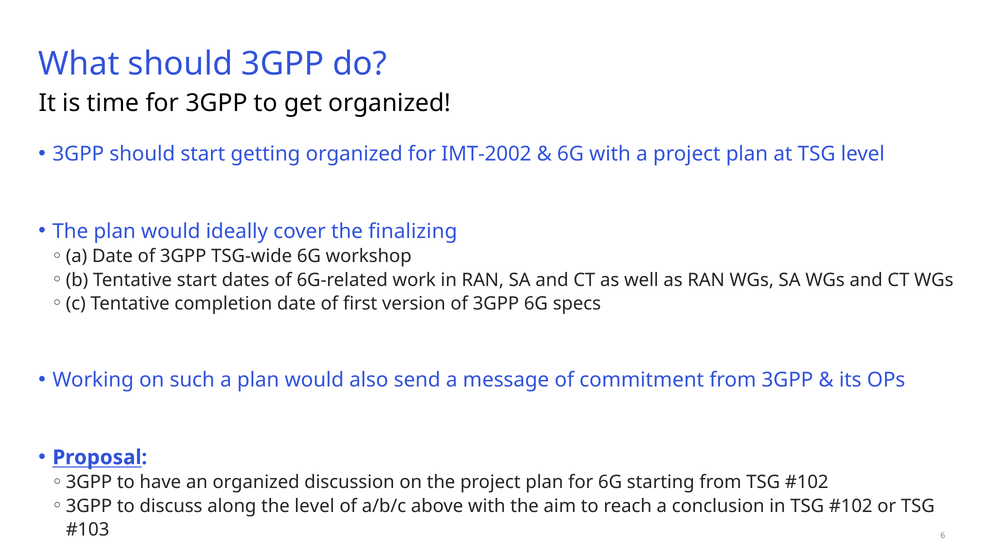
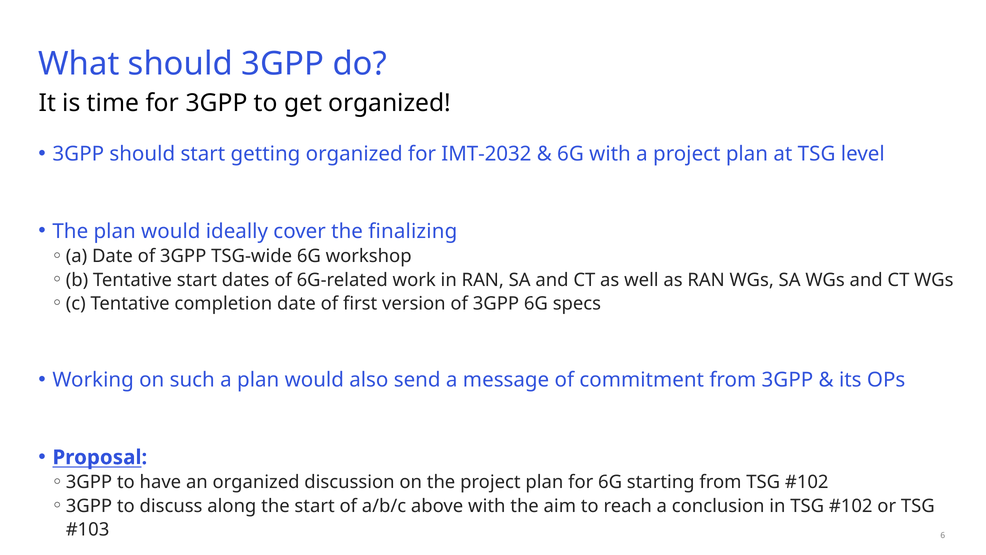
IMT-2002: IMT-2002 -> IMT-2032
the level: level -> start
